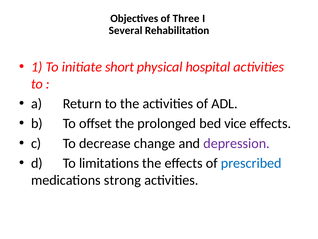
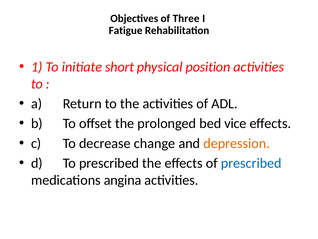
Several: Several -> Fatigue
hospital: hospital -> position
depression colour: purple -> orange
To limitations: limitations -> prescribed
strong: strong -> angina
